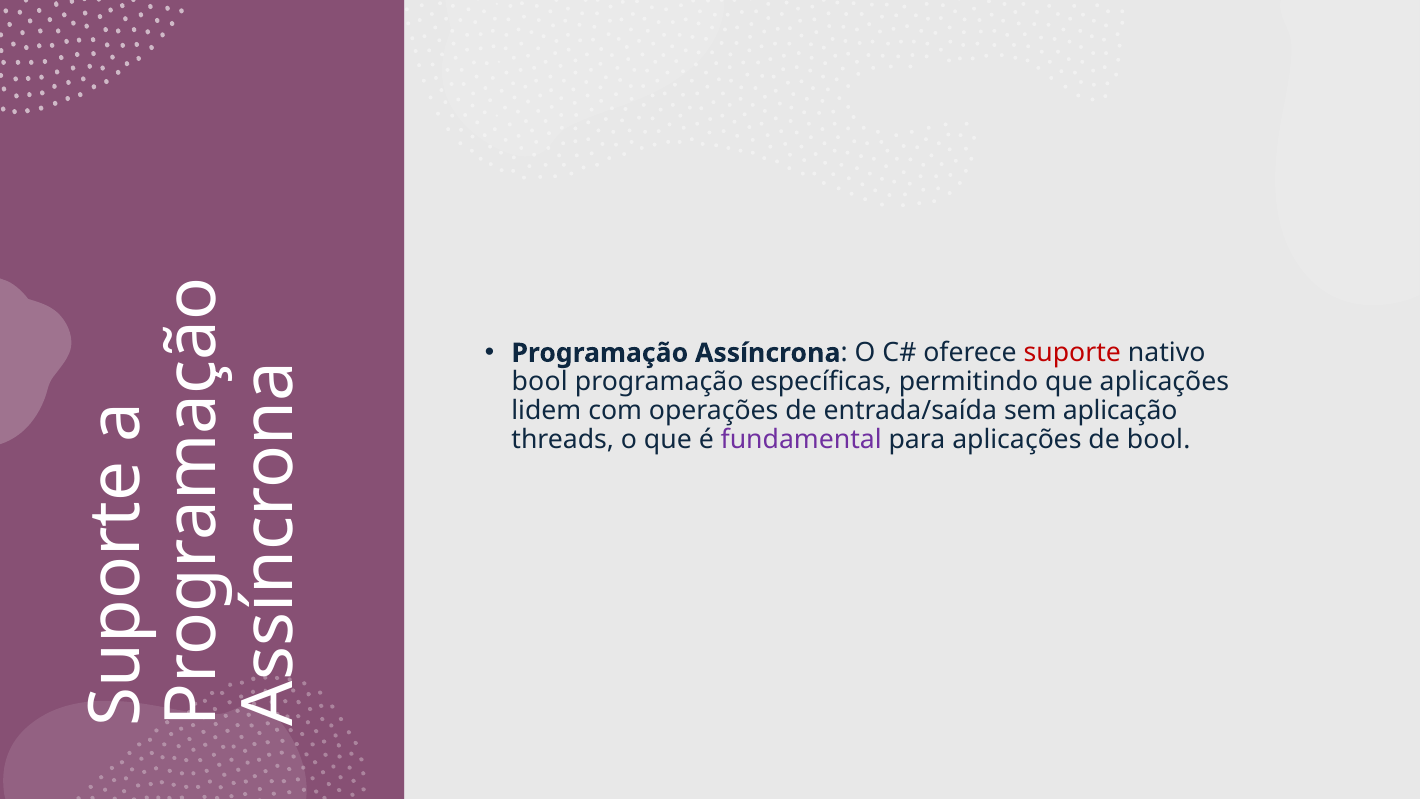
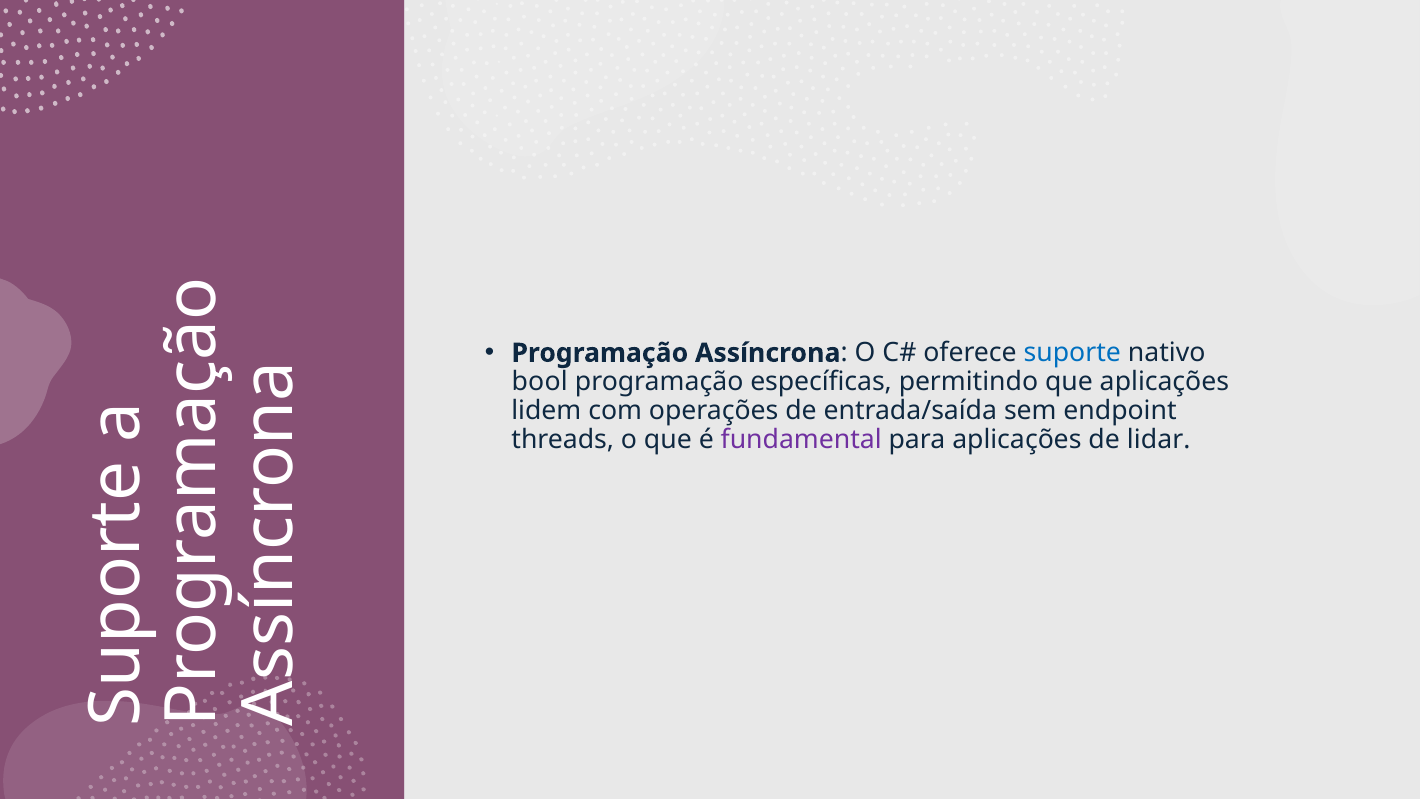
suporte colour: red -> blue
aplicação: aplicação -> endpoint
de bool: bool -> lidar
